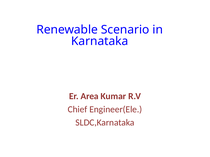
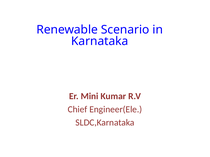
Area: Area -> Mini
